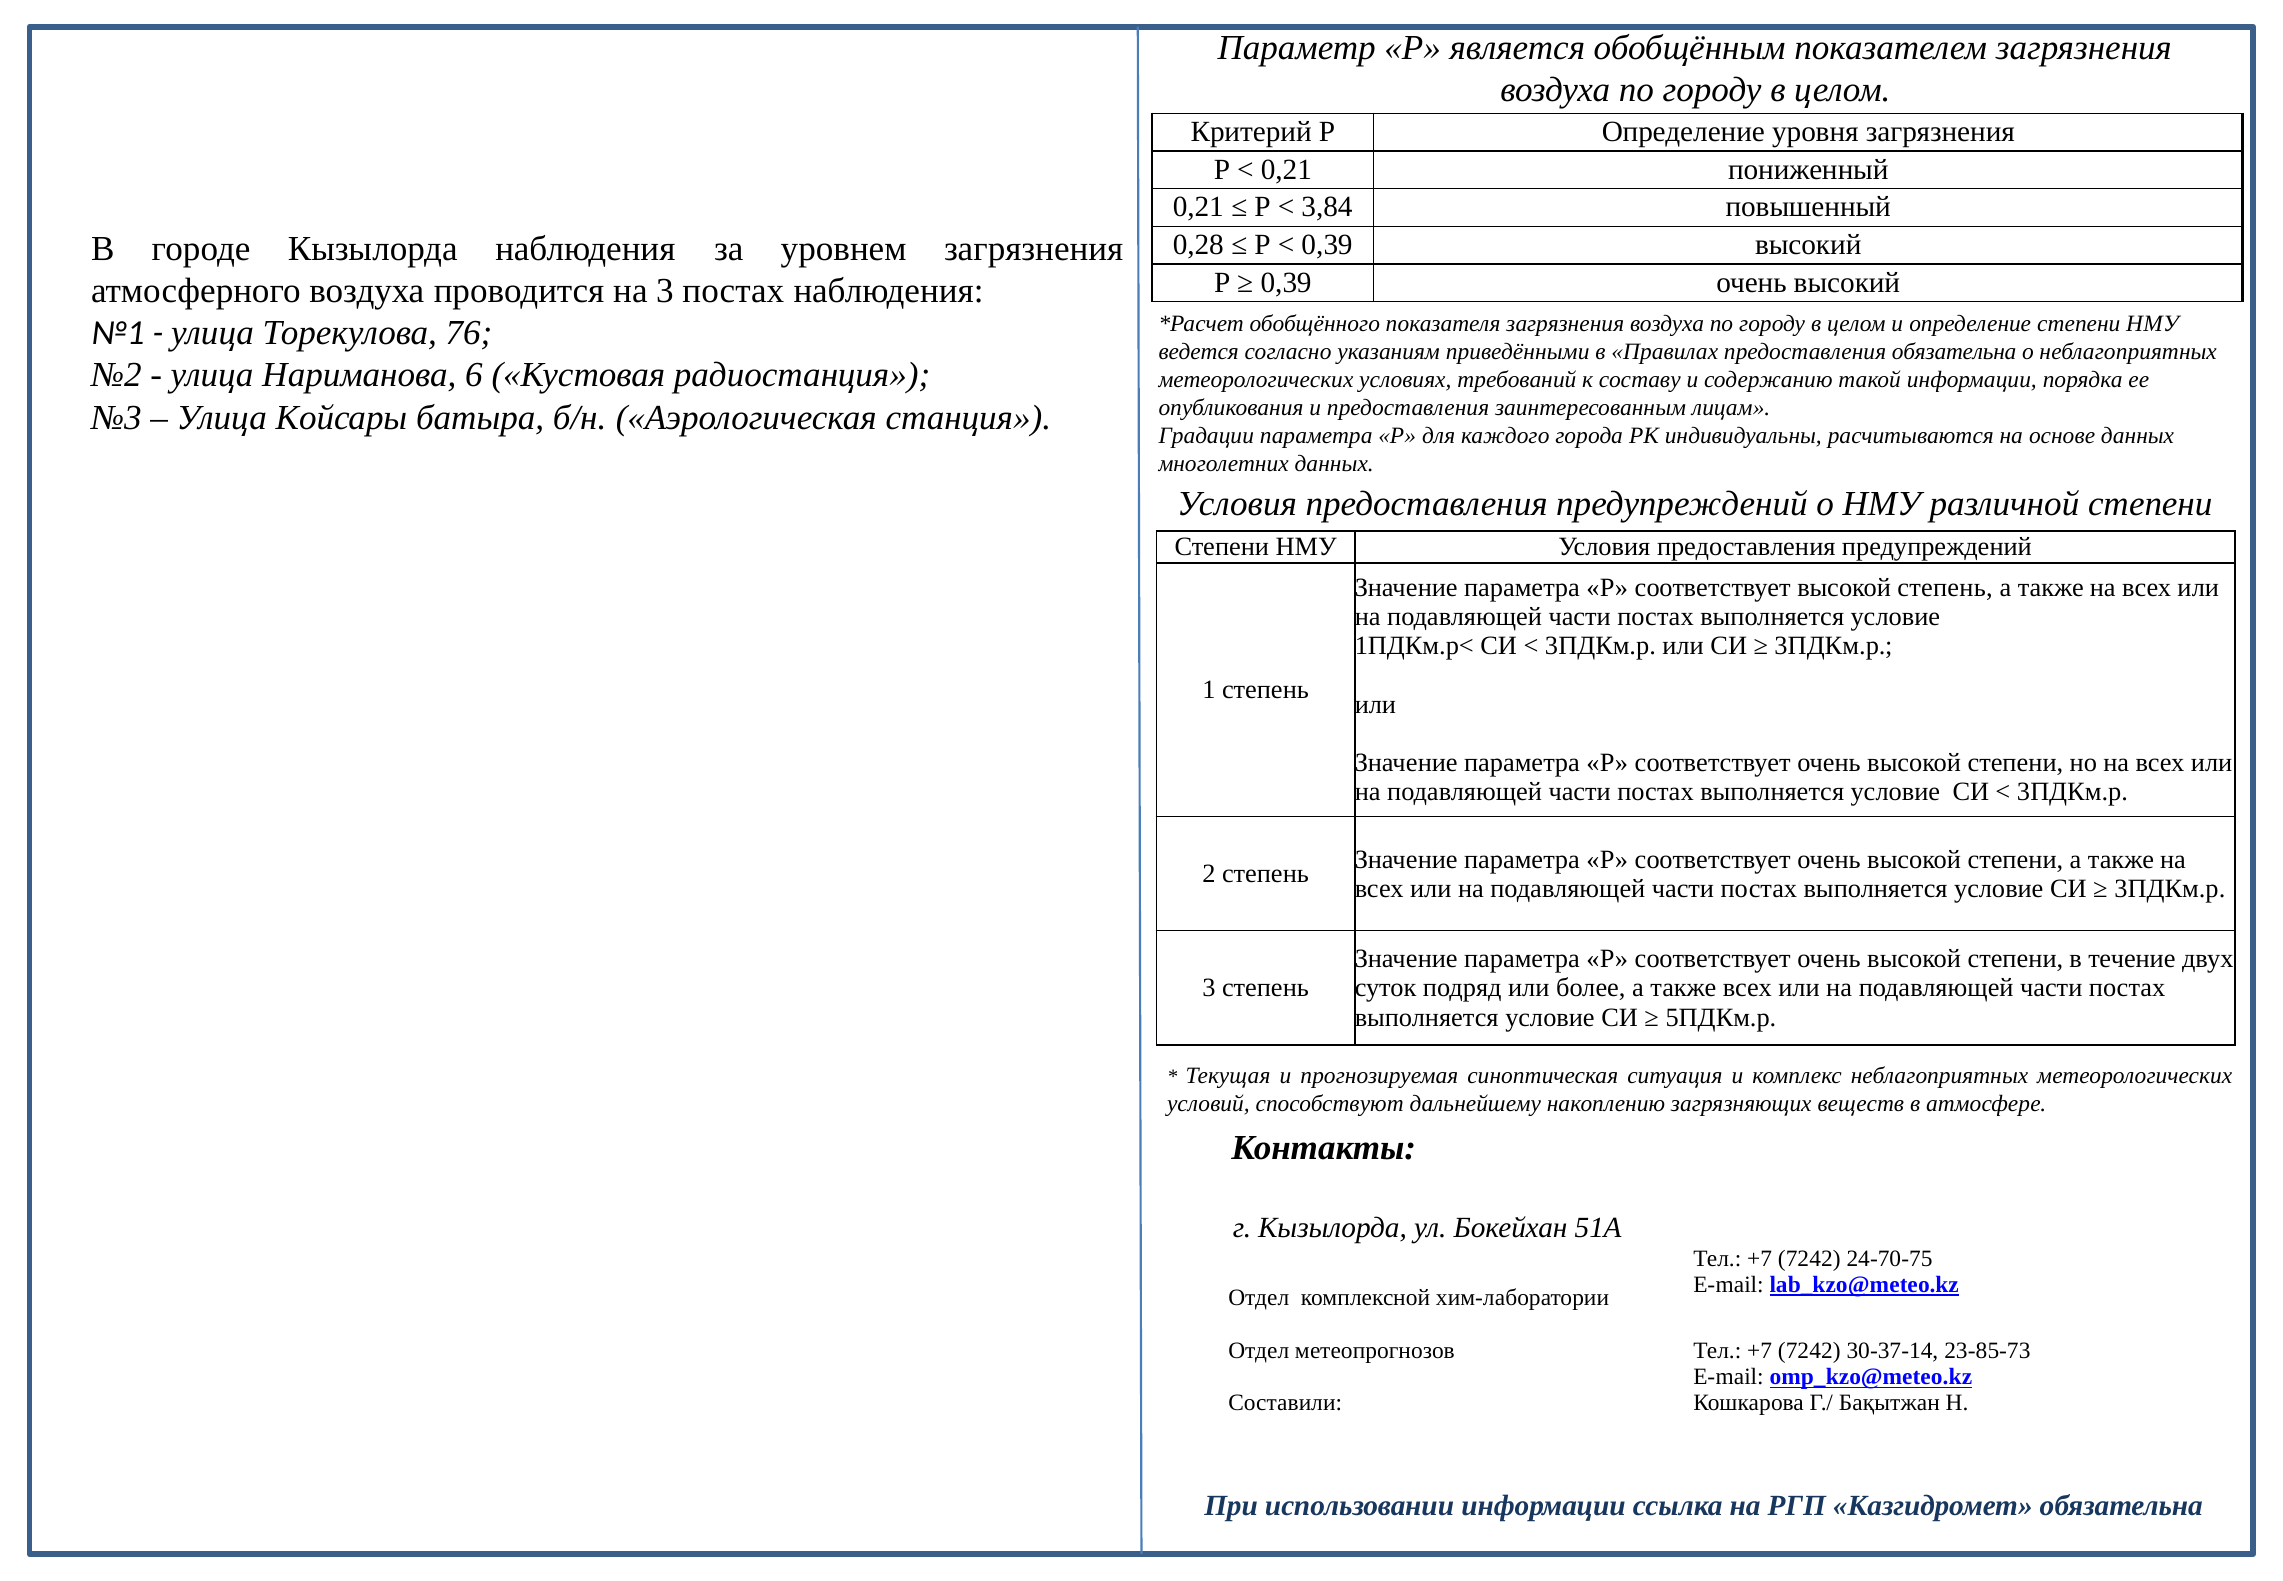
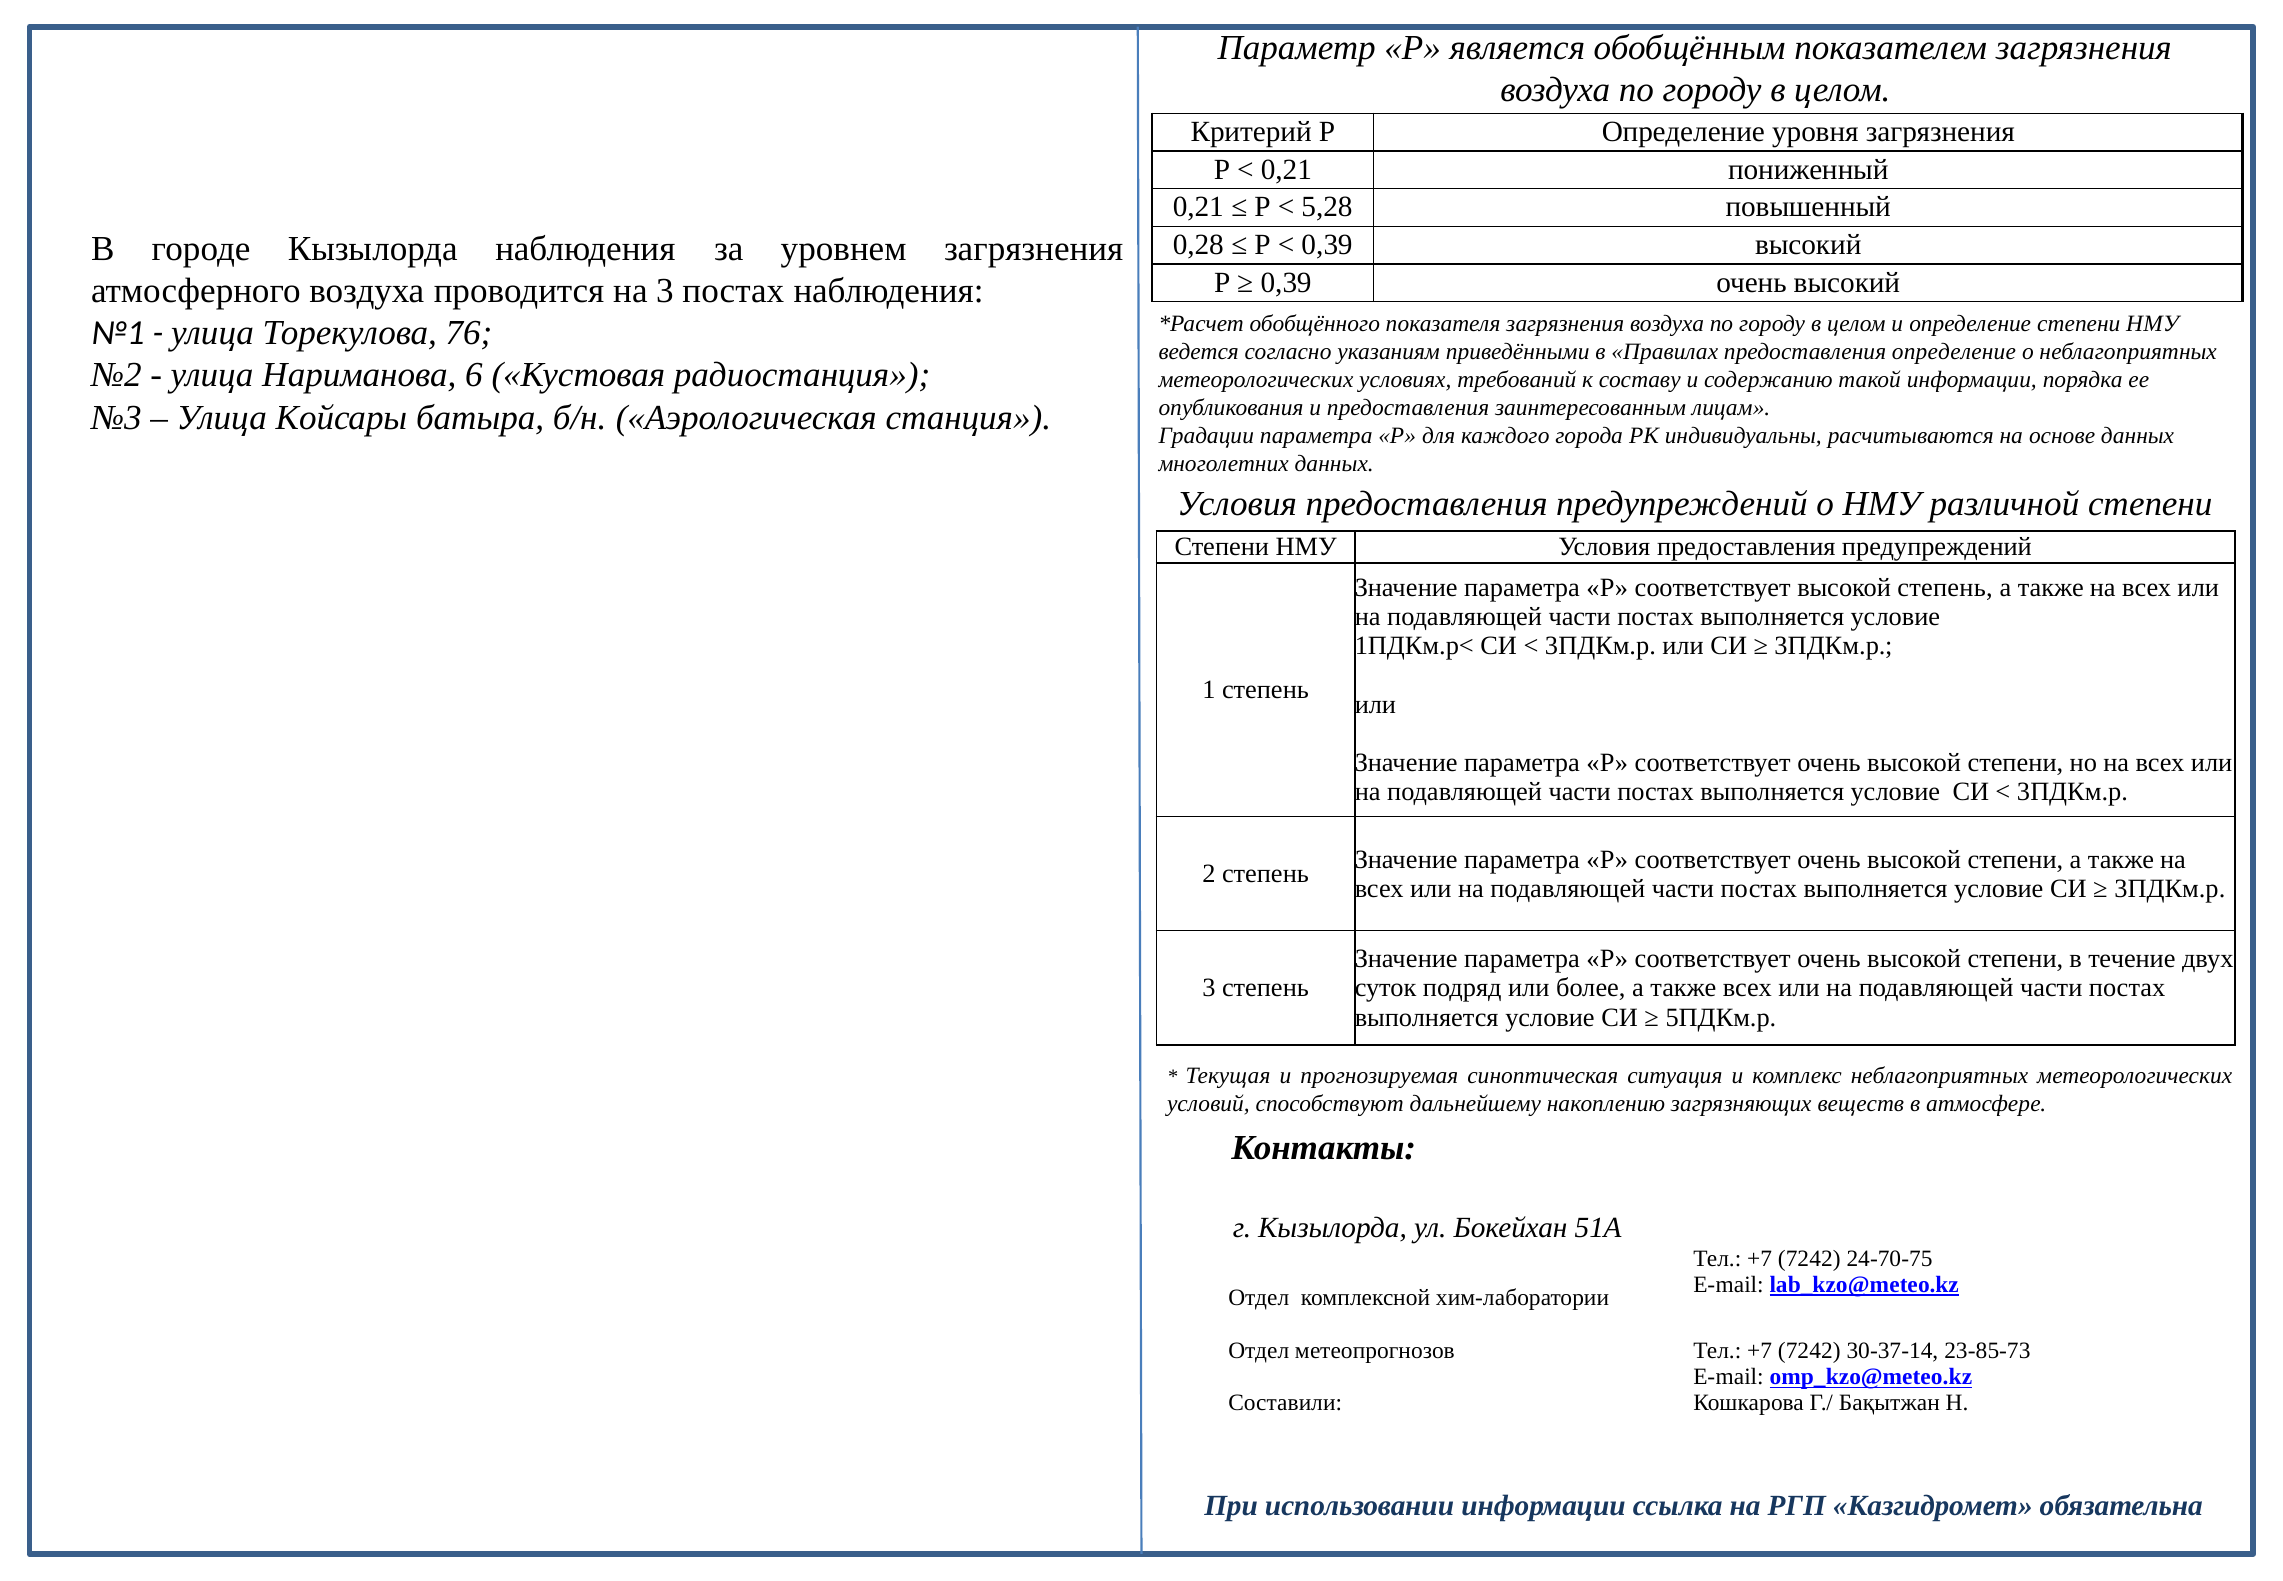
3,84: 3,84 -> 5,28
предоставления обязательна: обязательна -> определение
